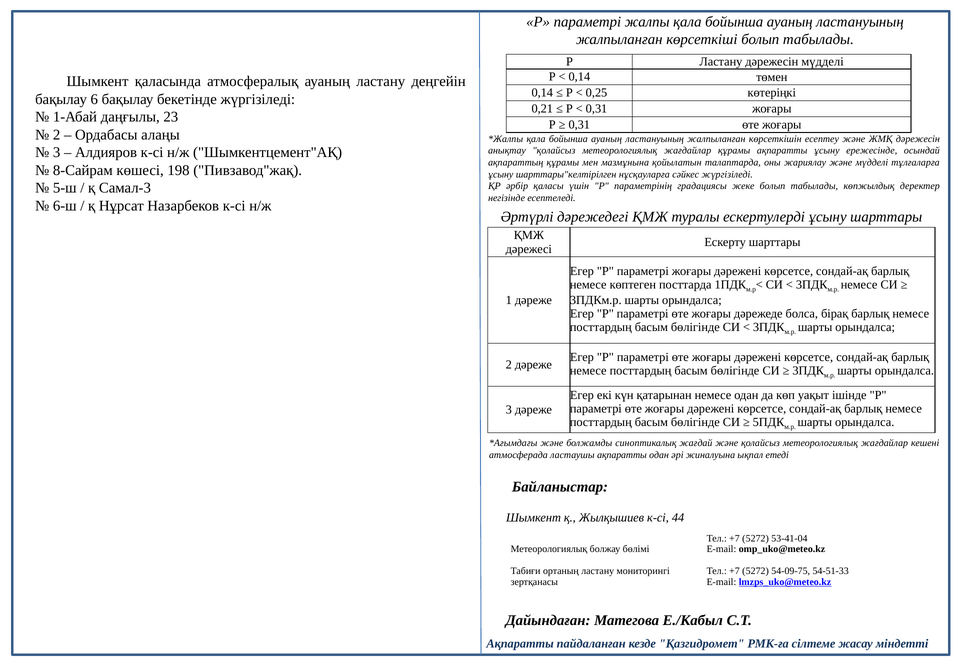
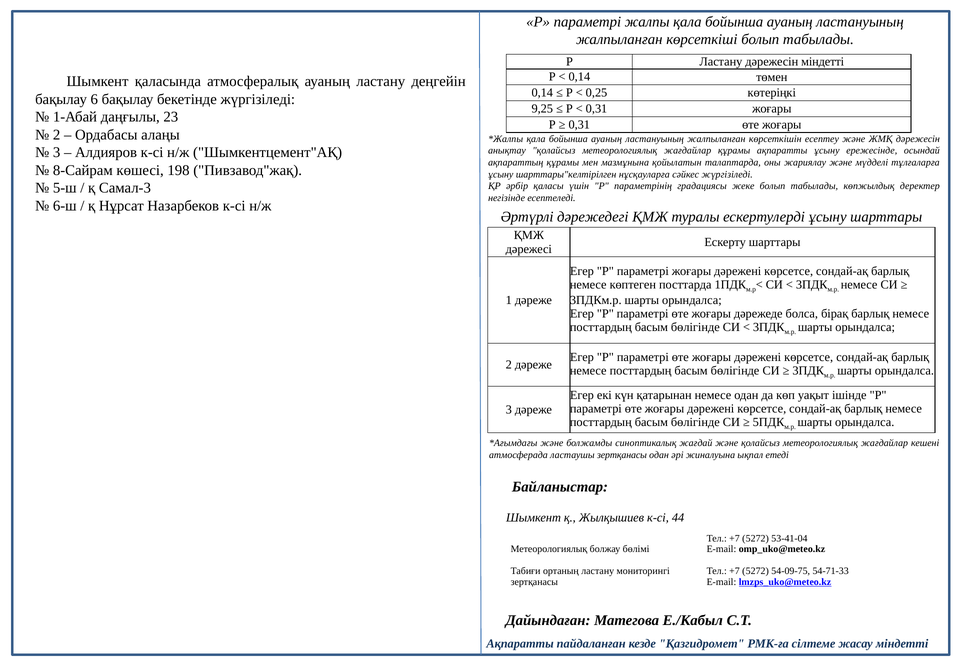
дәрежесін мүдделі: мүдделі -> міндетті
0,21: 0,21 -> 9,25
ластаушы ақпаратты: ақпаратты -> зертқанасы
54-51-33: 54-51-33 -> 54-71-33
